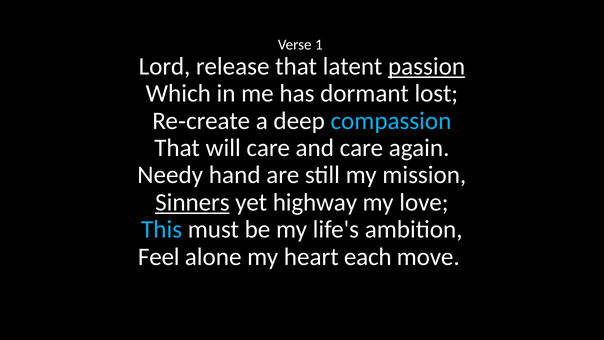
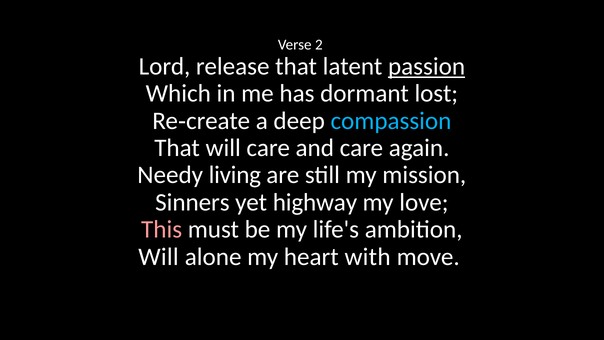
1: 1 -> 2
hand: hand -> living
Sinners underline: present -> none
This colour: light blue -> pink
Feel at (159, 257): Feel -> Will
each: each -> with
